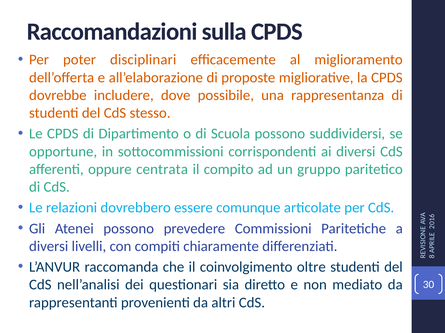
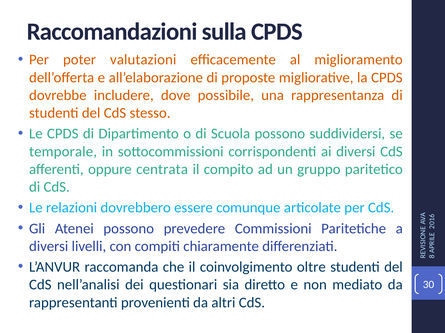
disciplinari: disciplinari -> valutazioni
opportune: opportune -> temporale
